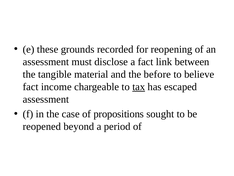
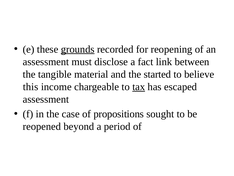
grounds underline: none -> present
before: before -> started
fact at (31, 87): fact -> this
